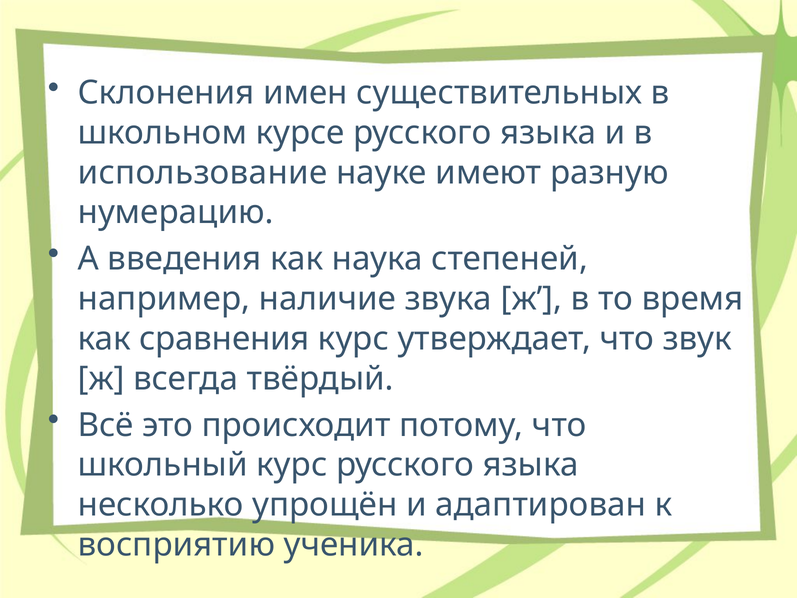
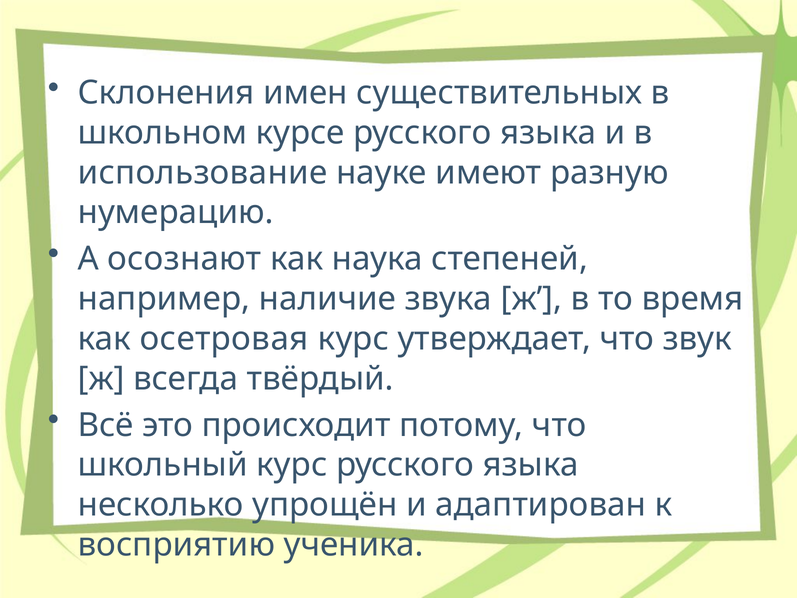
введения: введения -> осознают
сравнения: сравнения -> осетровая
